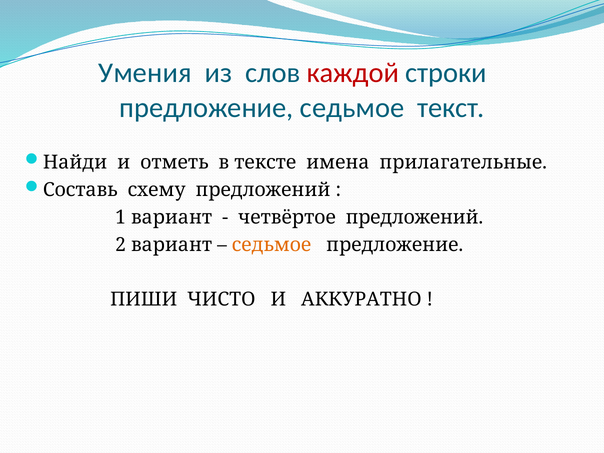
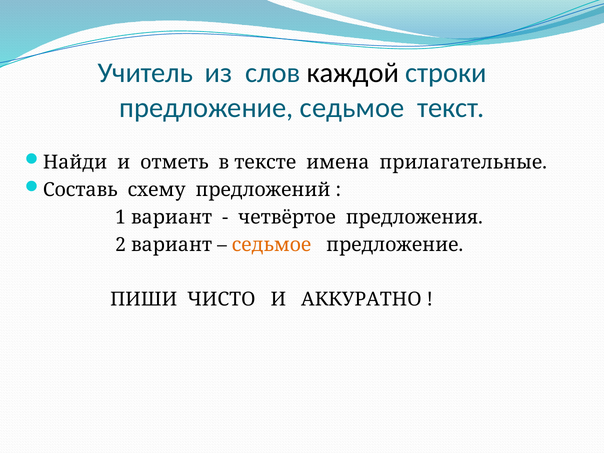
Умения: Умения -> Учитель
каждой colour: red -> black
четвёртое предложений: предложений -> предложения
